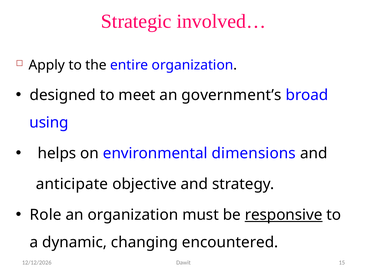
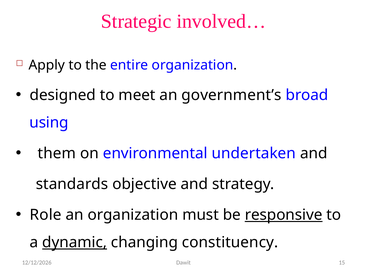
helps: helps -> them
dimensions: dimensions -> undertaken
anticipate: anticipate -> standards
dynamic underline: none -> present
encountered: encountered -> constituency
